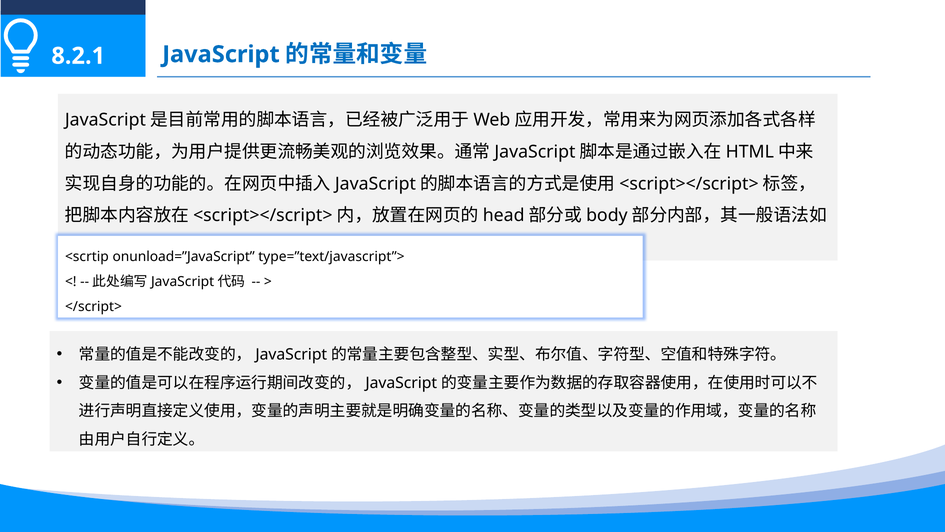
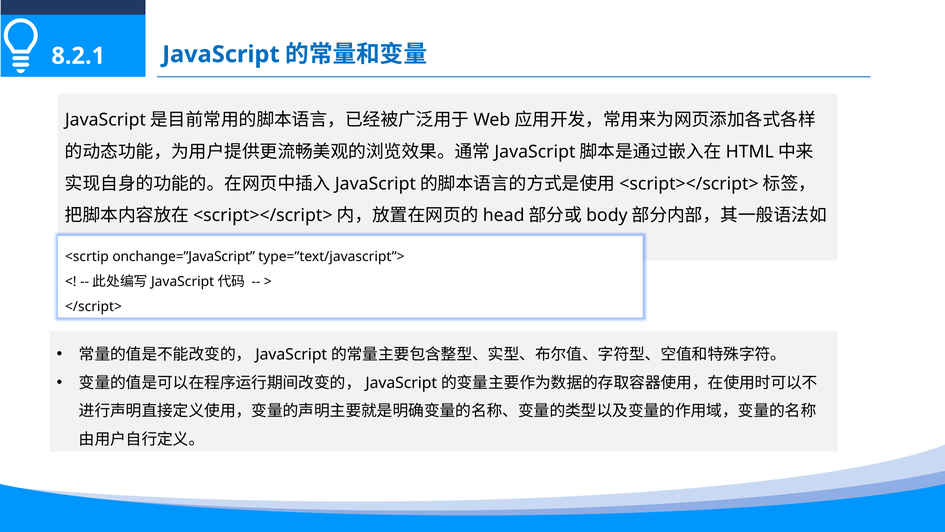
onunload=”JavaScript: onunload=”JavaScript -> onchange=”JavaScript
